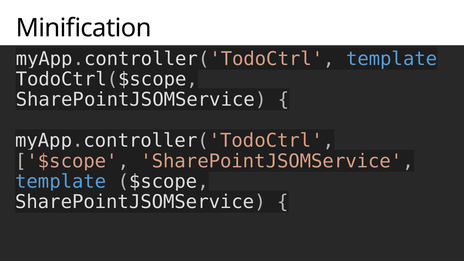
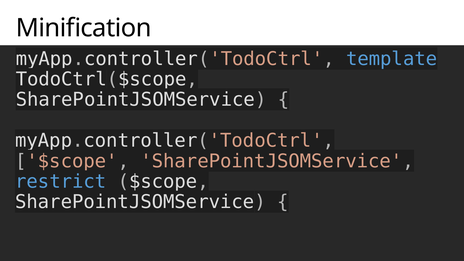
template at (61, 182): template -> restrict
